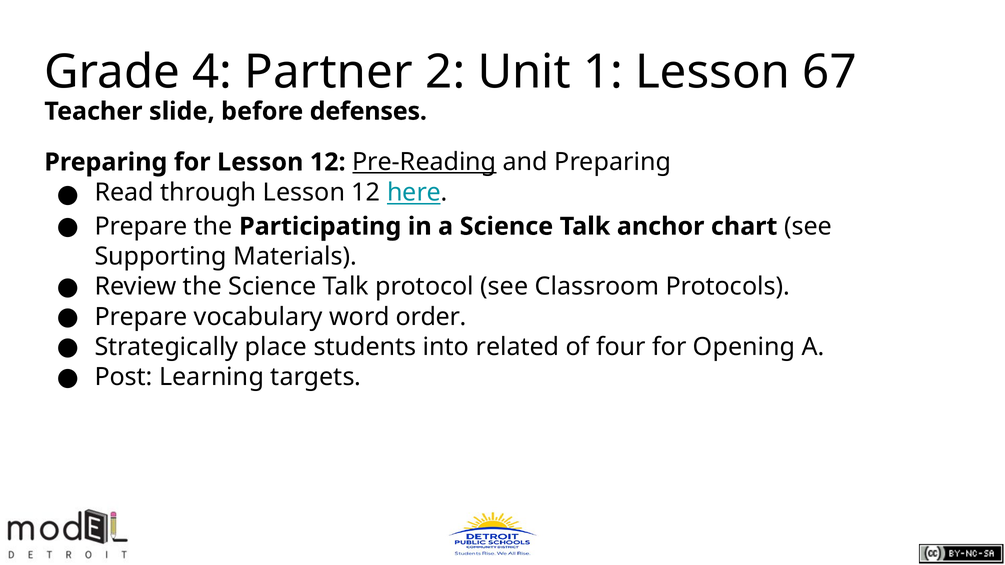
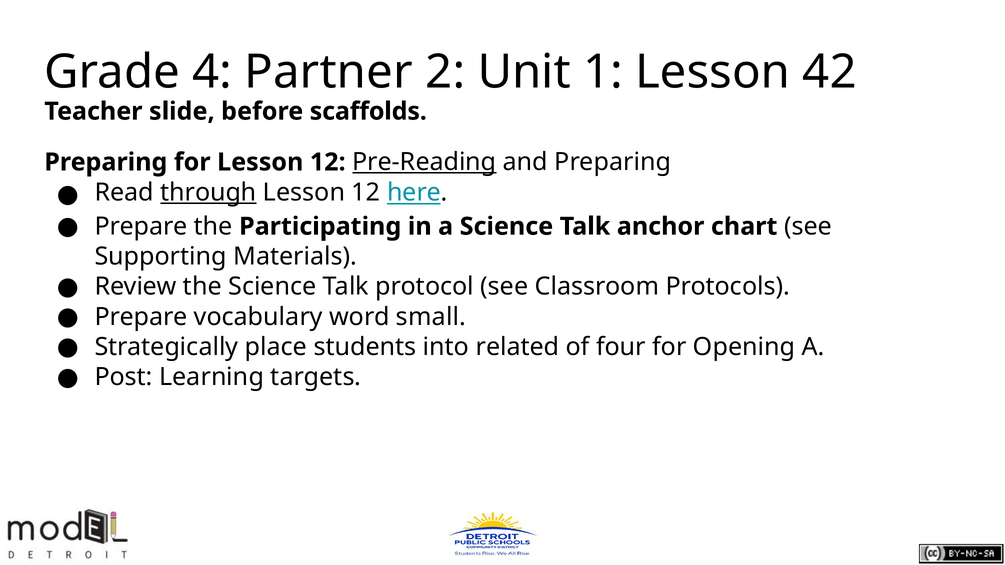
67: 67 -> 42
defenses: defenses -> scaffolds
through underline: none -> present
order: order -> small
